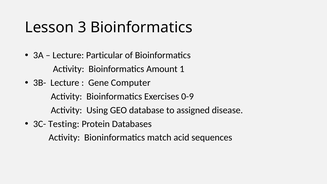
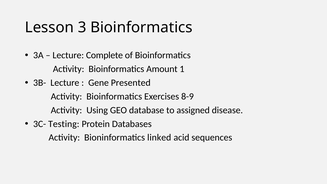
Particular: Particular -> Complete
Computer: Computer -> Presented
0-9: 0-9 -> 8-9
match: match -> linked
